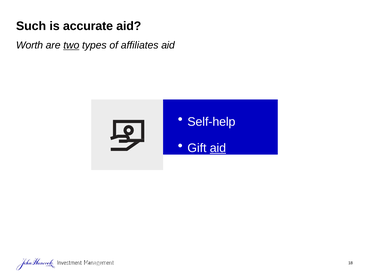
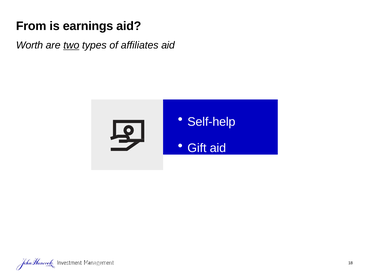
Such: Such -> From
accurate: accurate -> earnings
aid at (218, 148) underline: present -> none
